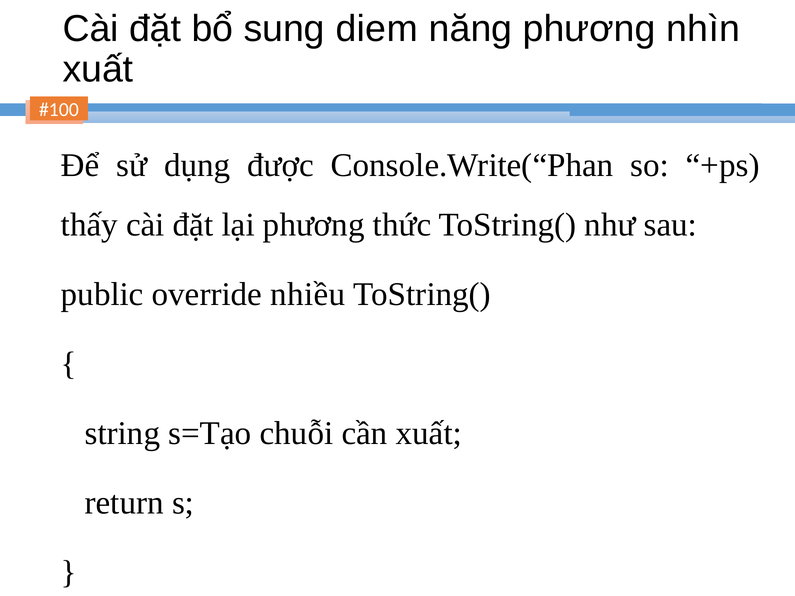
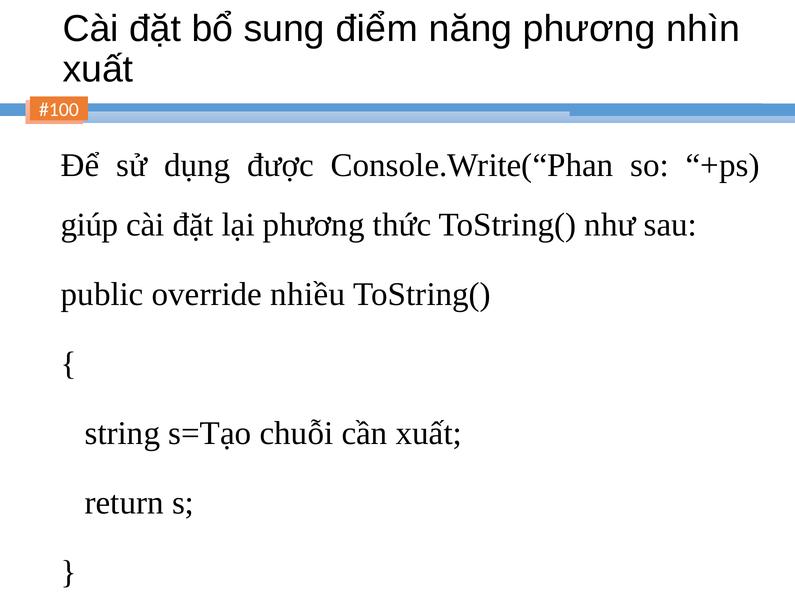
diem: diem -> điểm
thấy: thấy -> giúp
